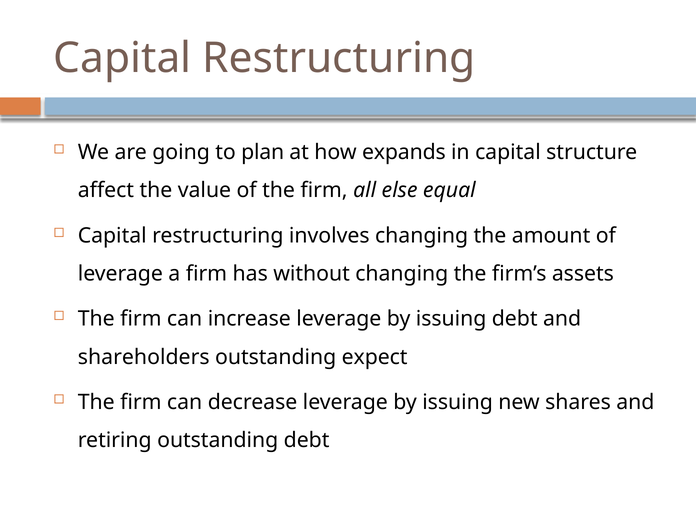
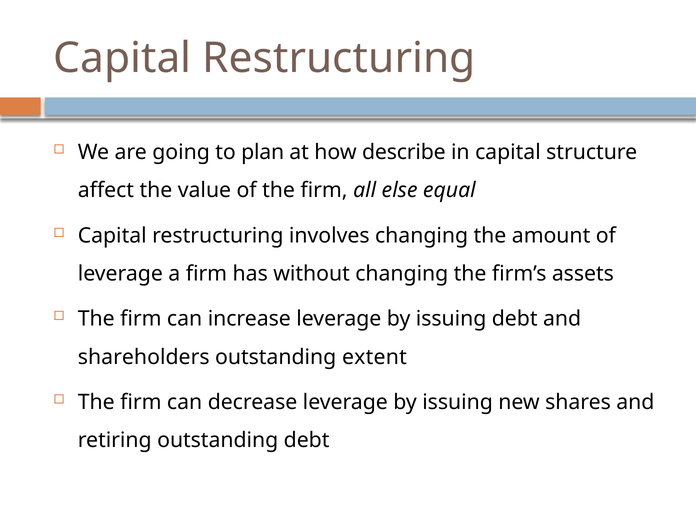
expands: expands -> describe
expect: expect -> extent
